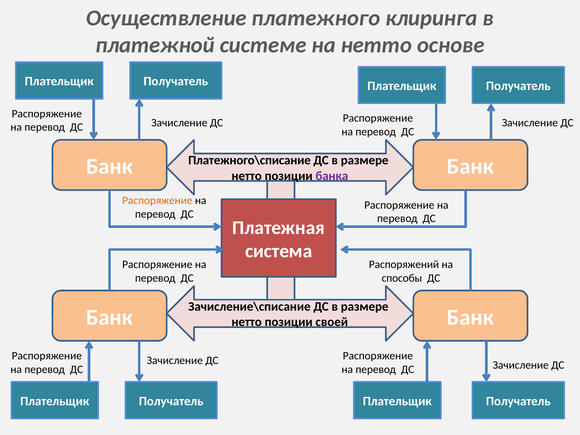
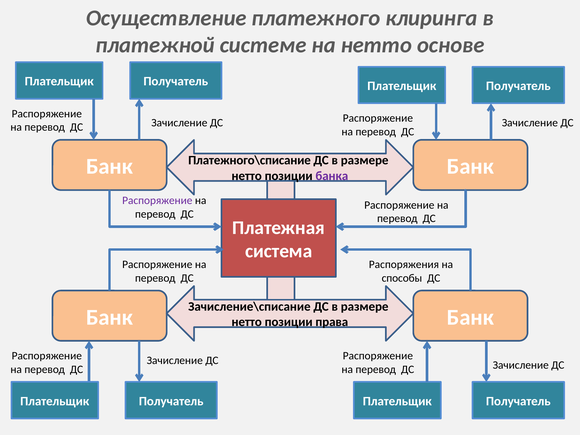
Распоряжение at (157, 201) colour: orange -> purple
Распоряжений: Распоряжений -> Распоряжения
своей: своей -> права
